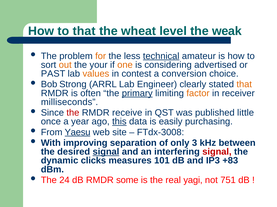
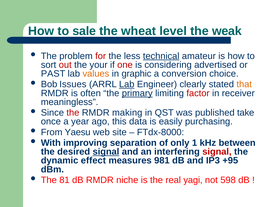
to that: that -> sale
for colour: orange -> red
out colour: orange -> red
one colour: orange -> red
contest: contest -> graphic
Strong: Strong -> Issues
Lab at (127, 85) underline: none -> present
factor colour: orange -> red
milliseconds: milliseconds -> meaningless
receive: receive -> making
little: little -> take
this underline: present -> none
Yaesu underline: present -> none
FTdx-3008: FTdx-3008 -> FTdx-8000
3: 3 -> 1
clicks: clicks -> effect
101: 101 -> 981
+83: +83 -> +95
24: 24 -> 81
some: some -> niche
751: 751 -> 598
